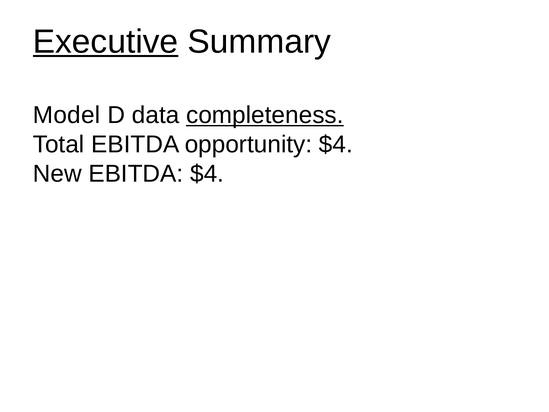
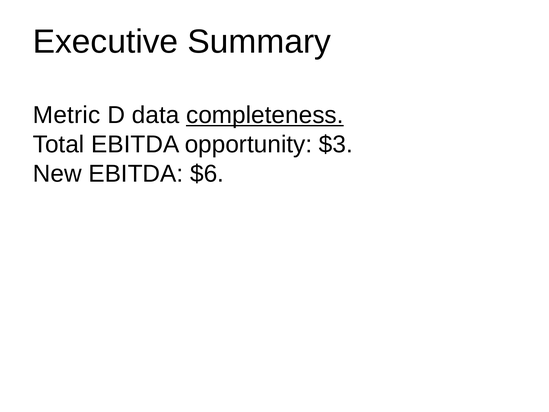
Executive underline: present -> none
Model: Model -> Metric
opportunity $4: $4 -> $3
EBITDA $4: $4 -> $6
